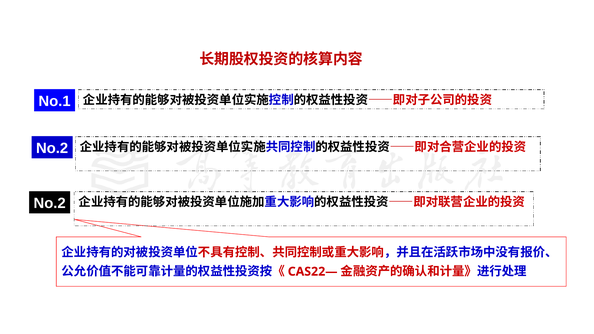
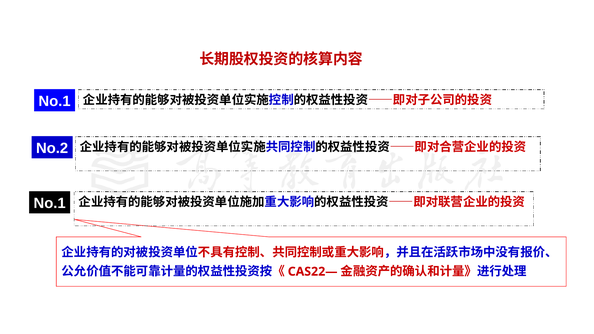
No.2 at (50, 203): No.2 -> No.1
